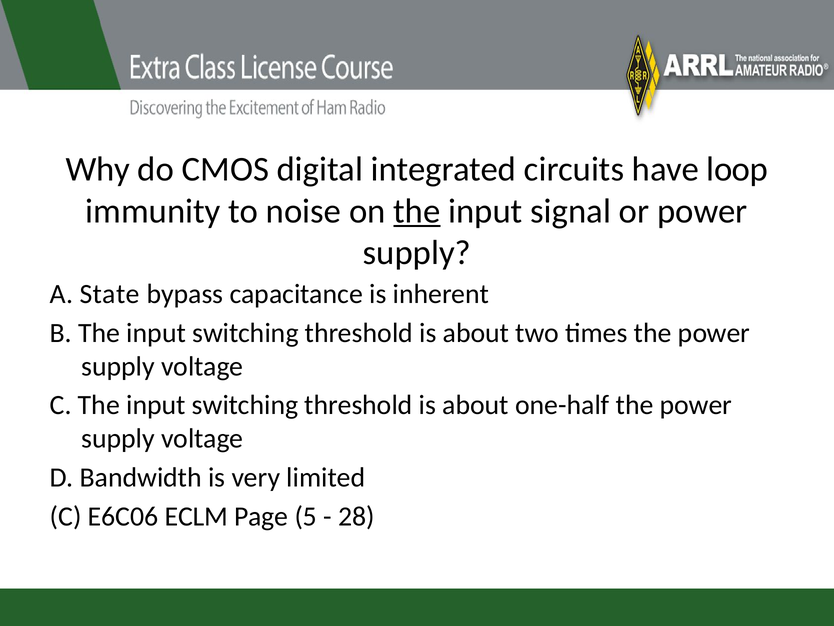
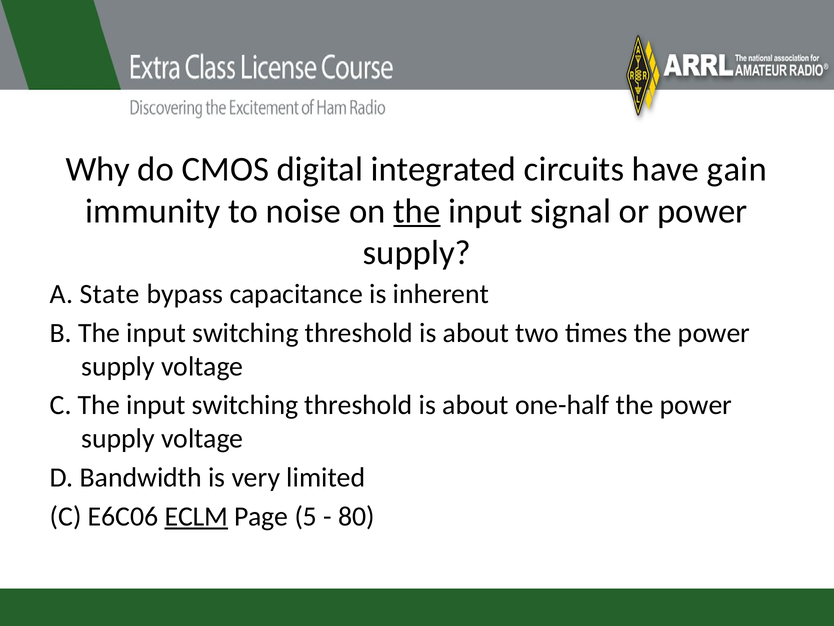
loop: loop -> gain
ECLM underline: none -> present
28: 28 -> 80
